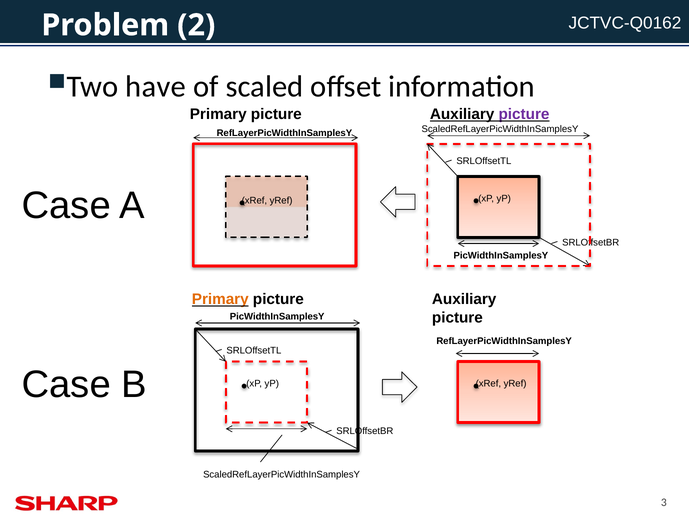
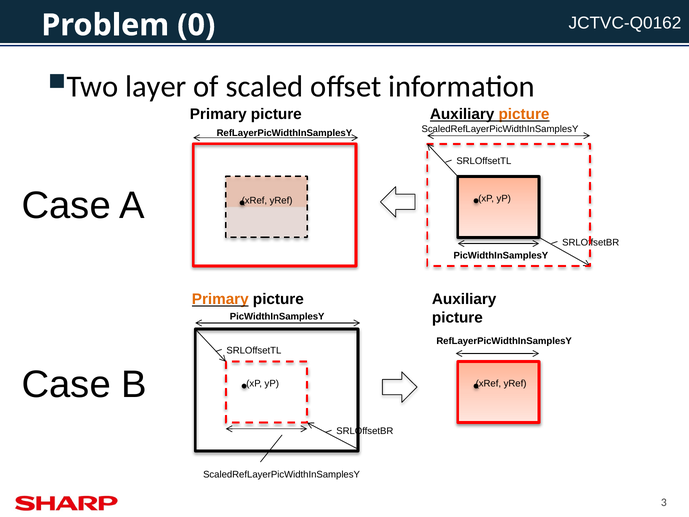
2: 2 -> 0
have: have -> layer
picture at (524, 114) colour: purple -> orange
